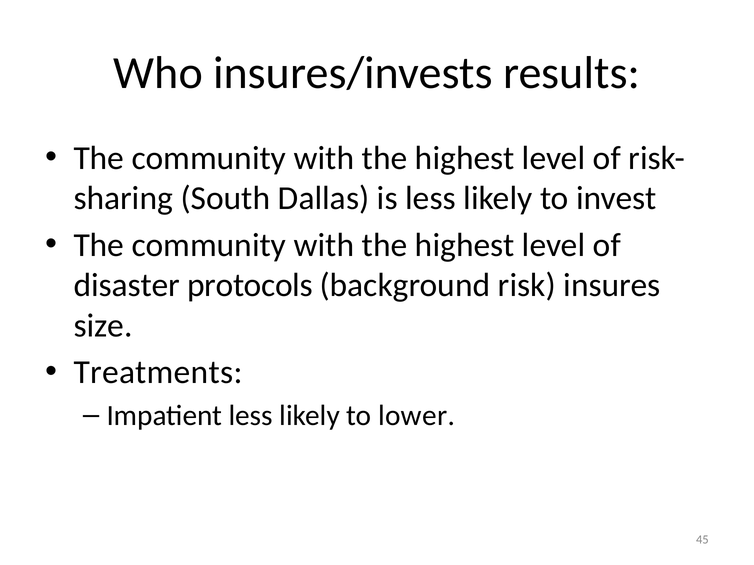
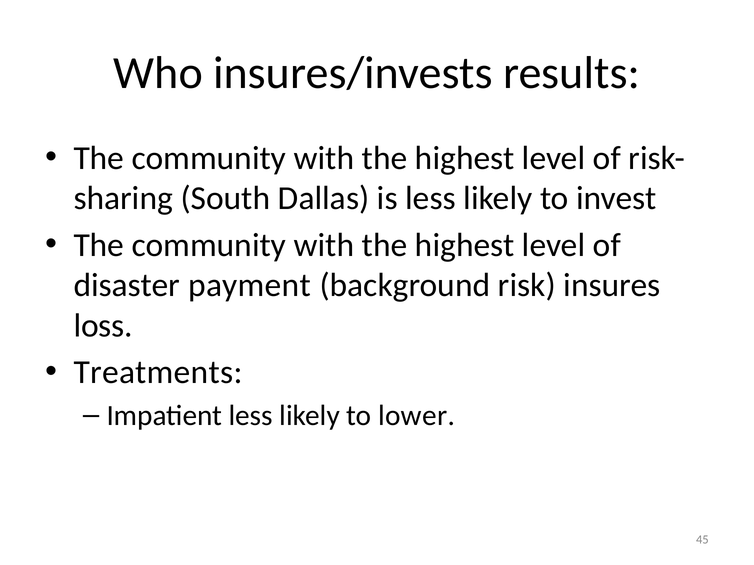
protocols: protocols -> payment
size: size -> loss
